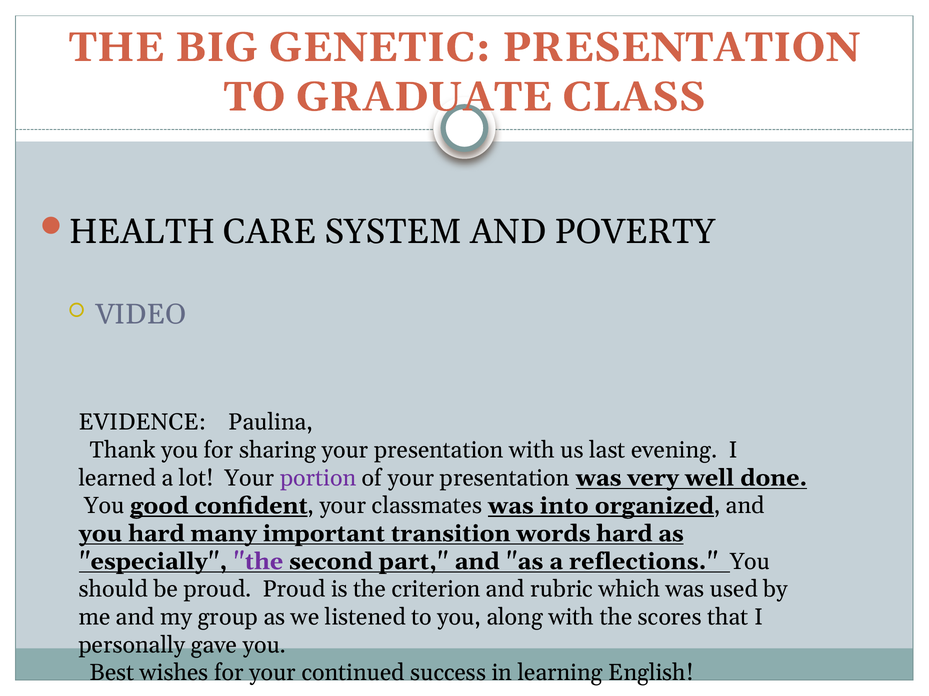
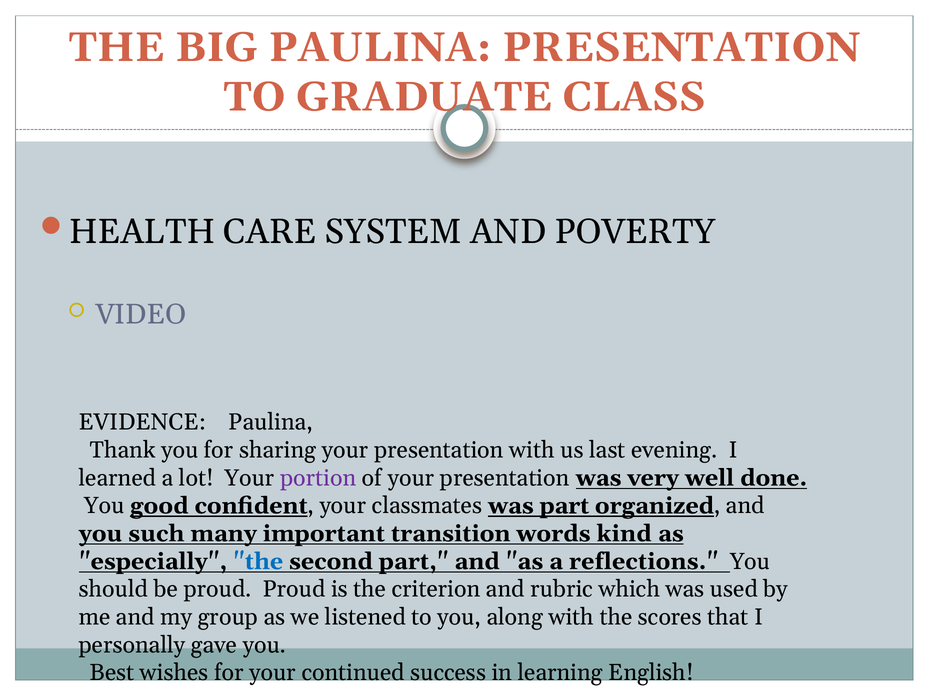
BIG GENETIC: GENETIC -> PAULINA
was into: into -> part
you hard: hard -> such
words hard: hard -> kind
the at (258, 562) colour: purple -> blue
